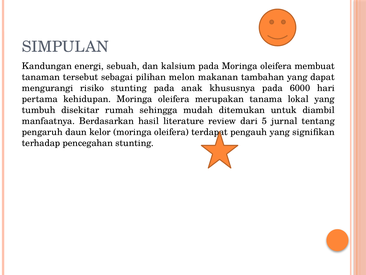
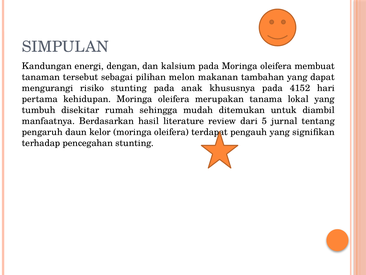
sebuah: sebuah -> dengan
6000: 6000 -> 4152
